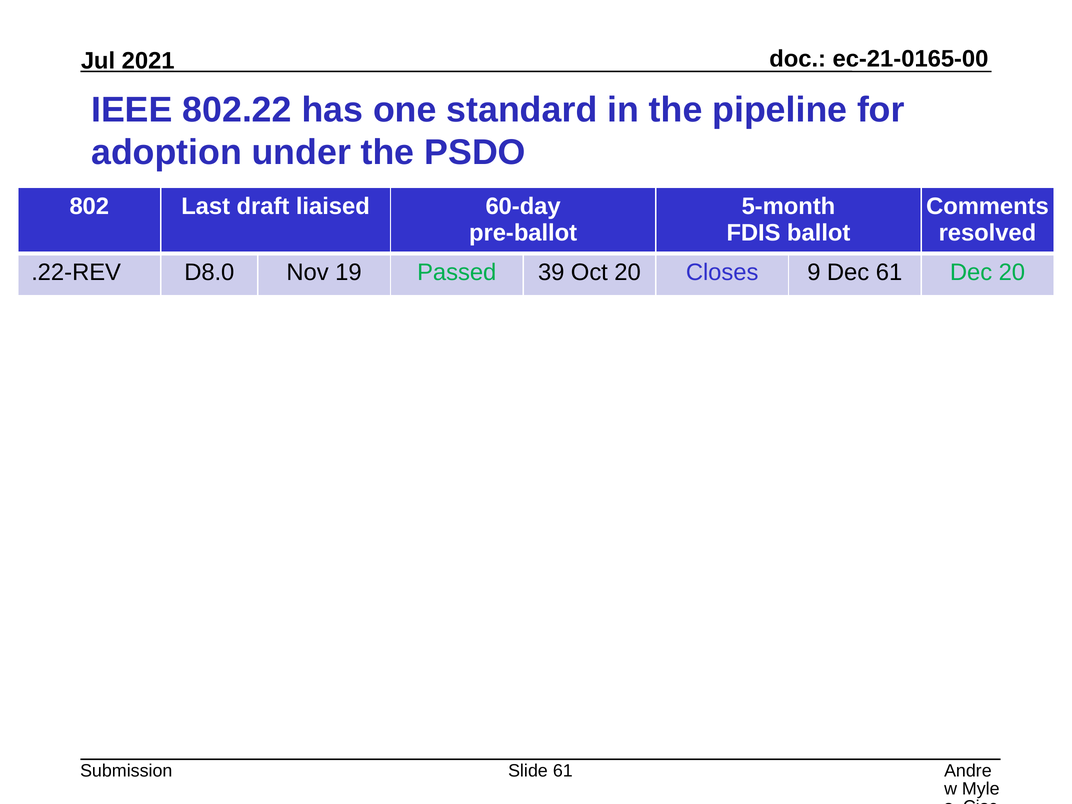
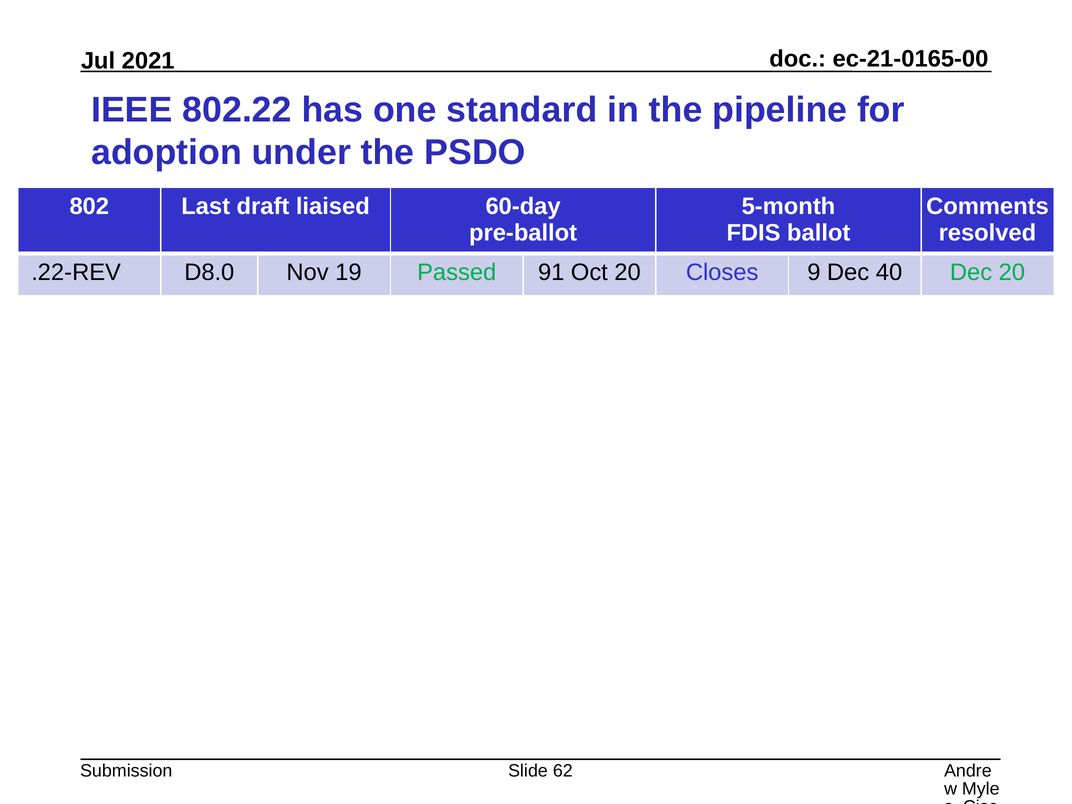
39: 39 -> 91
Dec 61: 61 -> 40
Slide 61: 61 -> 62
